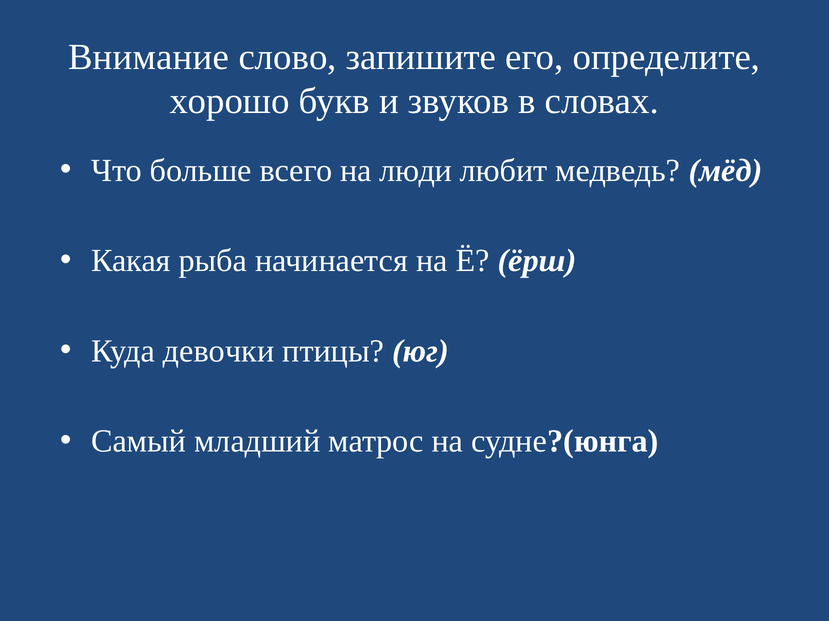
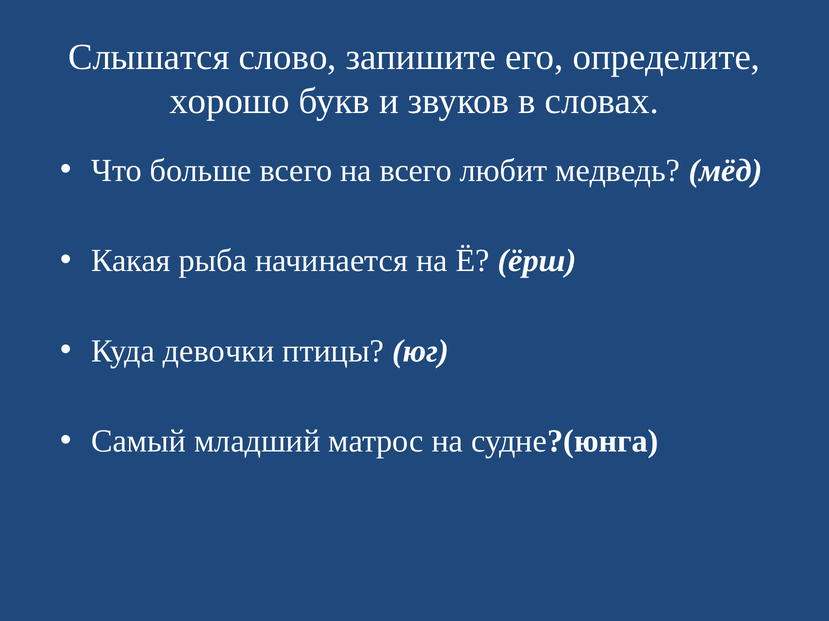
Внимание: Внимание -> Слышатся
на люди: люди -> всего
